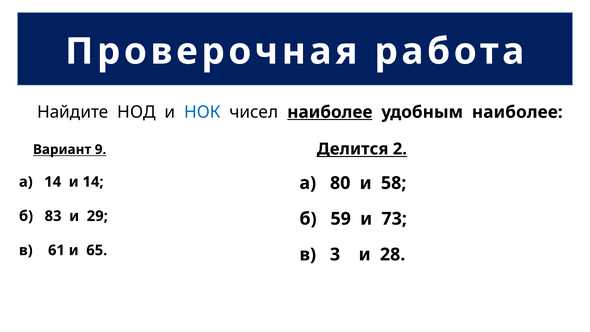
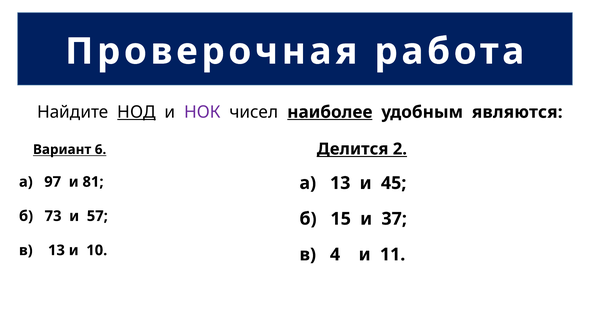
НОД underline: none -> present
НОК colour: blue -> purple
удобным наиболее: наиболее -> являются
9: 9 -> 6
а 14: 14 -> 97
и 14: 14 -> 81
а 80: 80 -> 13
58: 58 -> 45
83: 83 -> 73
29: 29 -> 57
59: 59 -> 15
73: 73 -> 37
в 61: 61 -> 13
65: 65 -> 10
3: 3 -> 4
28: 28 -> 11
